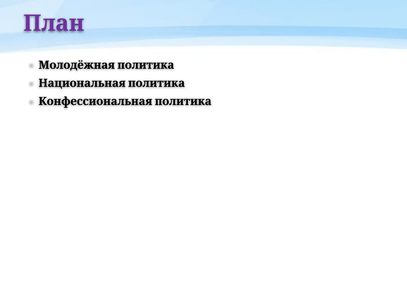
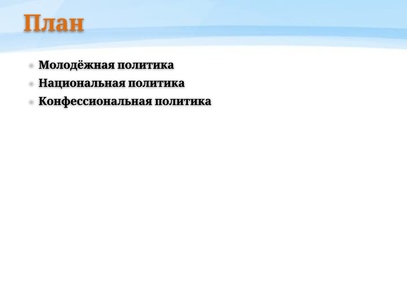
План colour: purple -> orange
